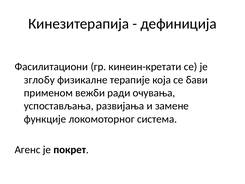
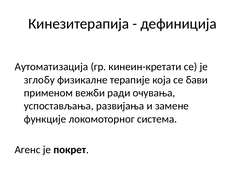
Фасилитациони: Фасилитациони -> Аутоматизација
